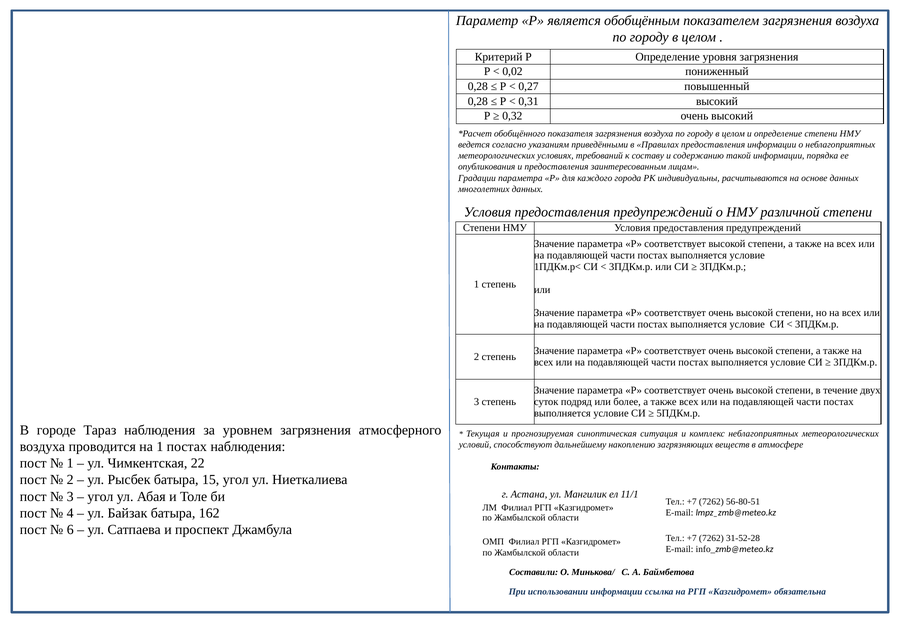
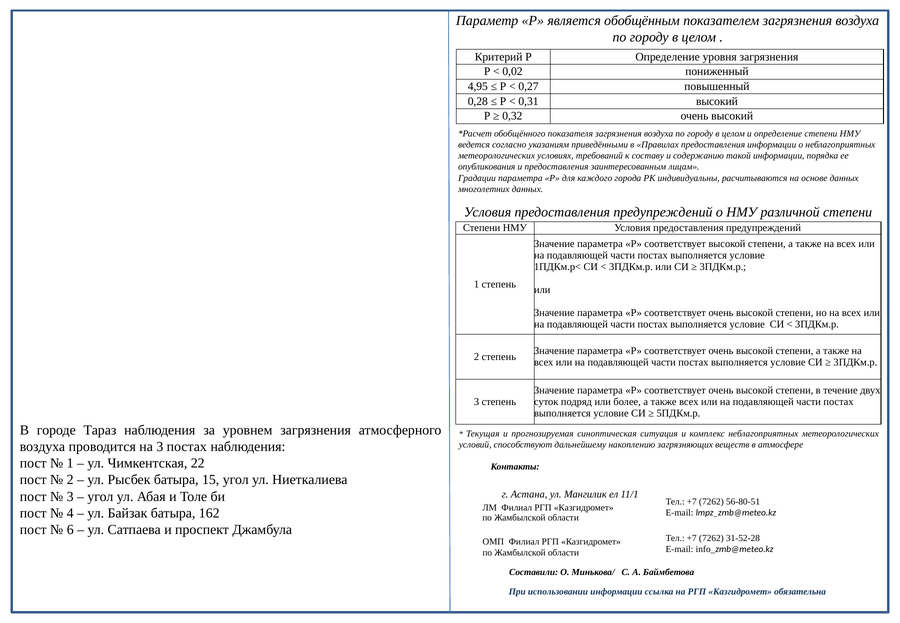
0,28 at (478, 86): 0,28 -> 4,95
на 1: 1 -> 3
